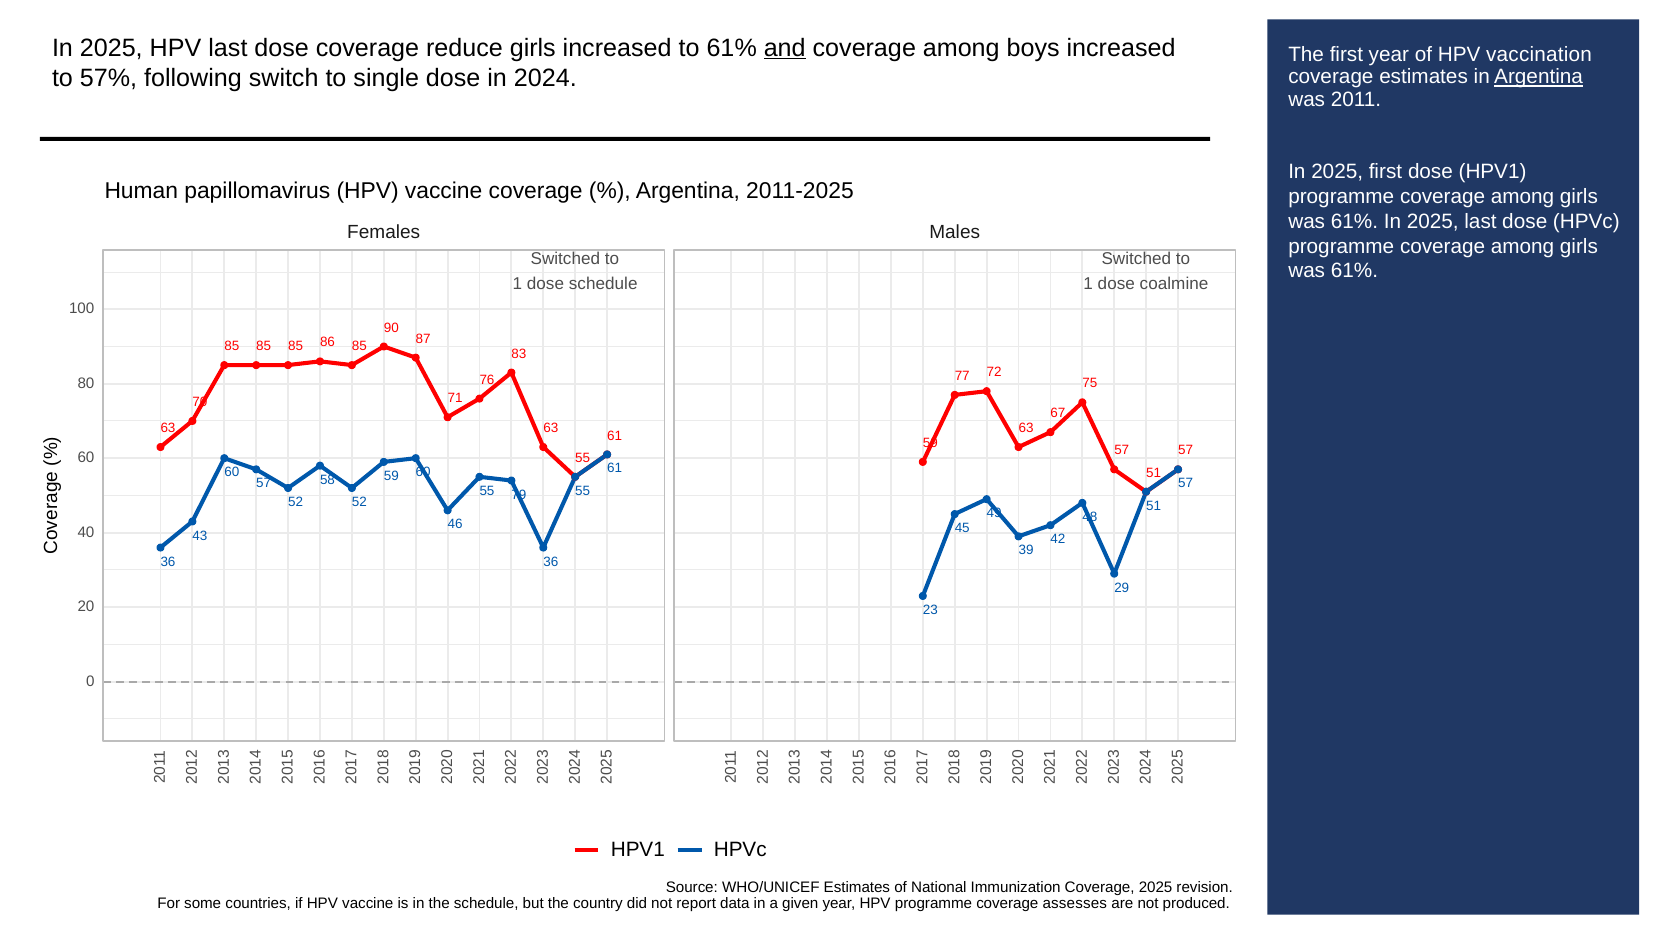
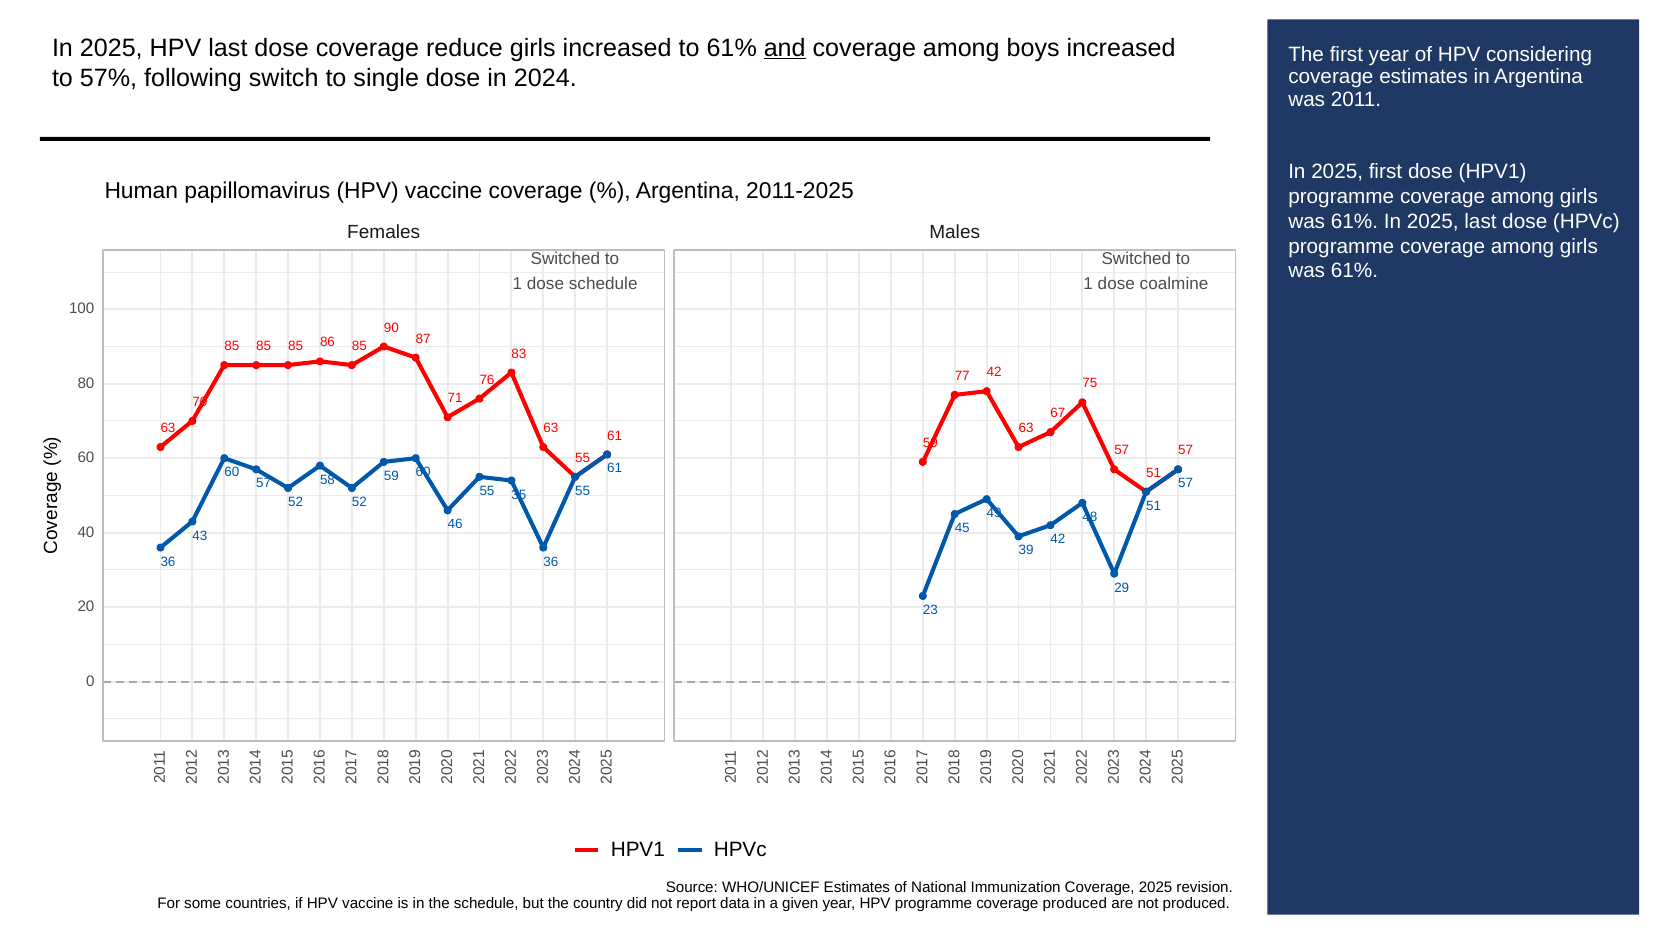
vaccination: vaccination -> considering
Argentina at (1539, 77) underline: present -> none
77 72: 72 -> 42
79: 79 -> 35
coverage assesses: assesses -> produced
